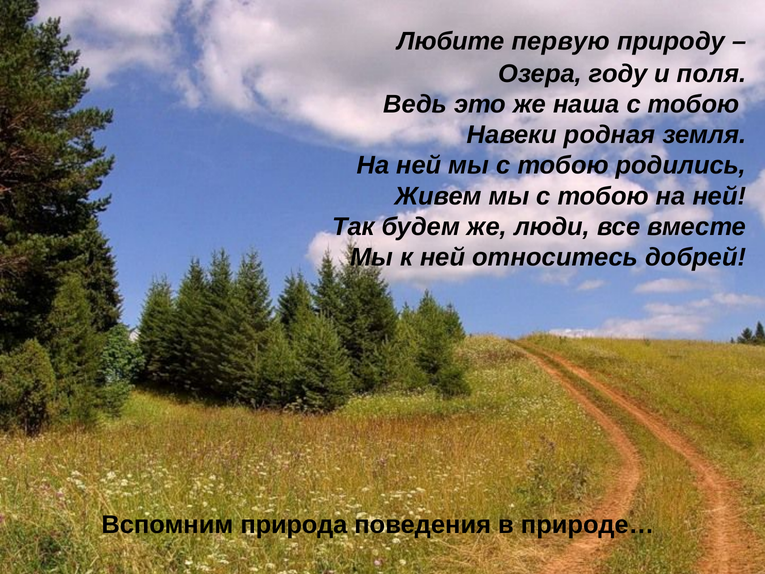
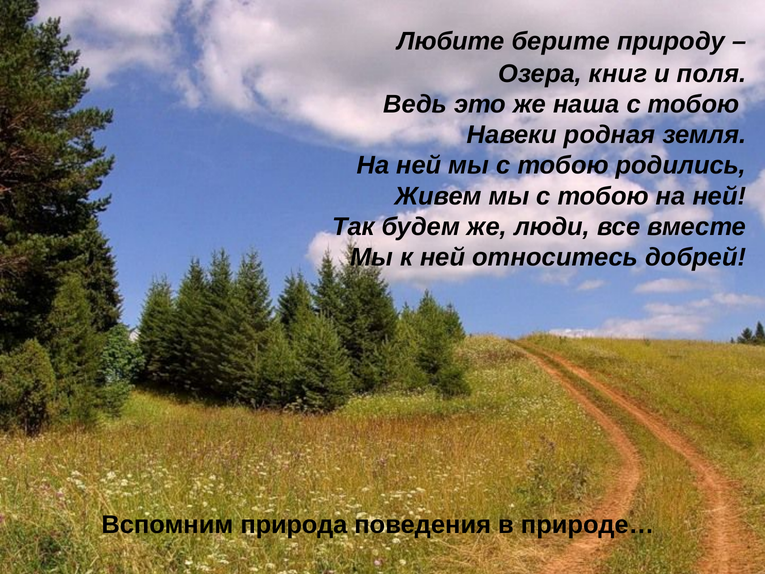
первую: первую -> берите
году: году -> книг
